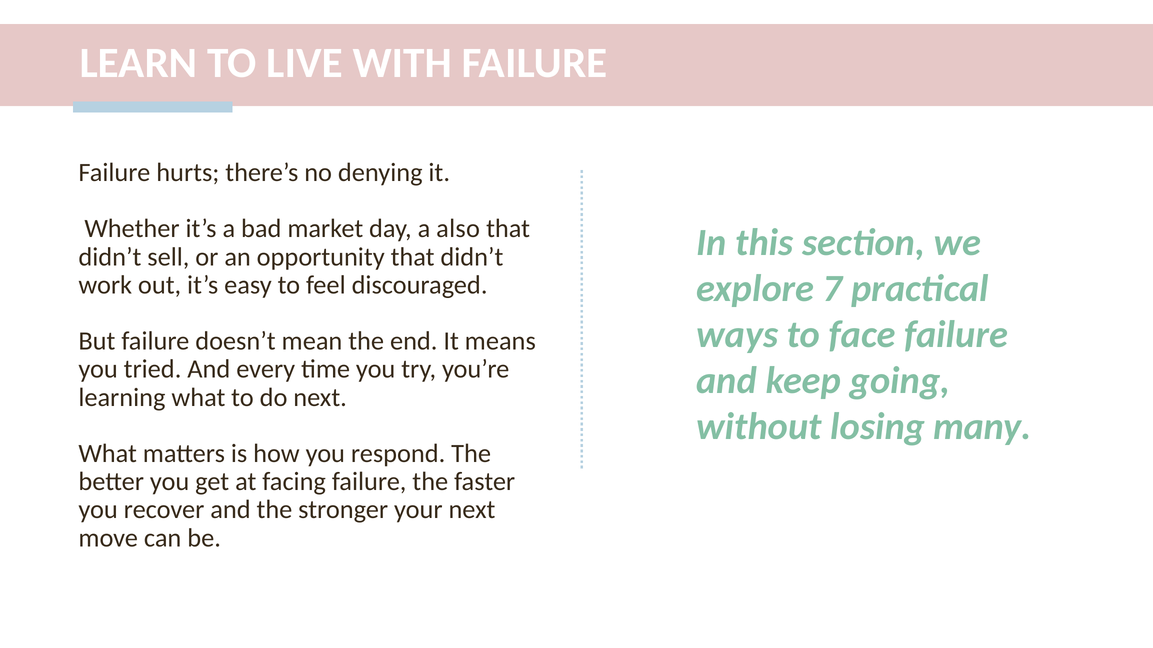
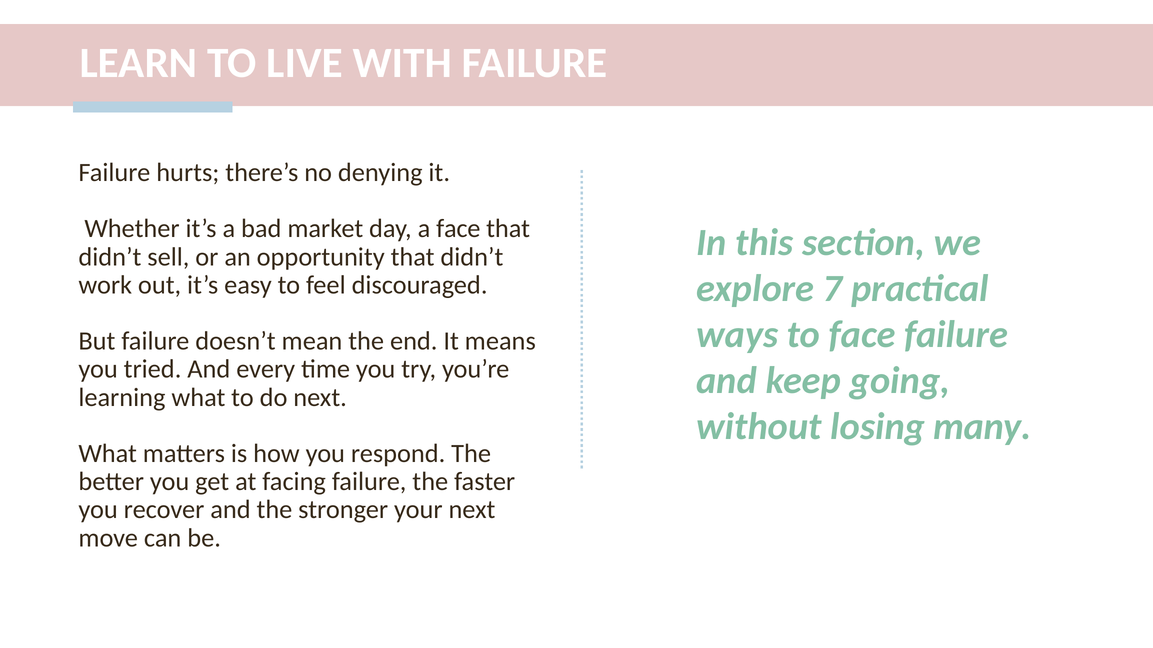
a also: also -> face
